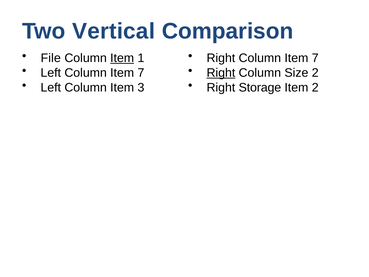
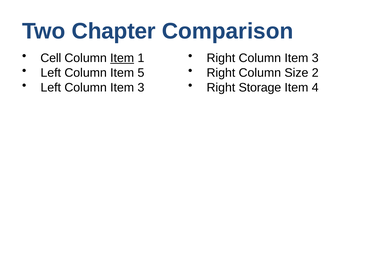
Vertical: Vertical -> Chapter
File: File -> Cell
Right Column Item 7: 7 -> 3
Left Column Item 7: 7 -> 5
Right at (221, 73) underline: present -> none
Item 2: 2 -> 4
